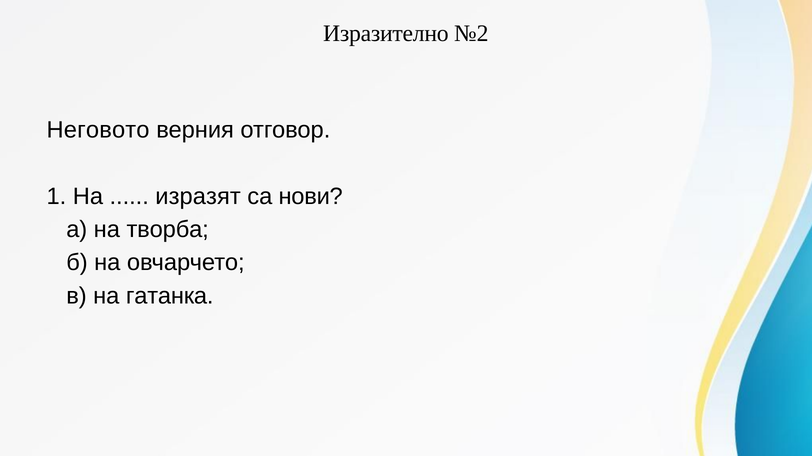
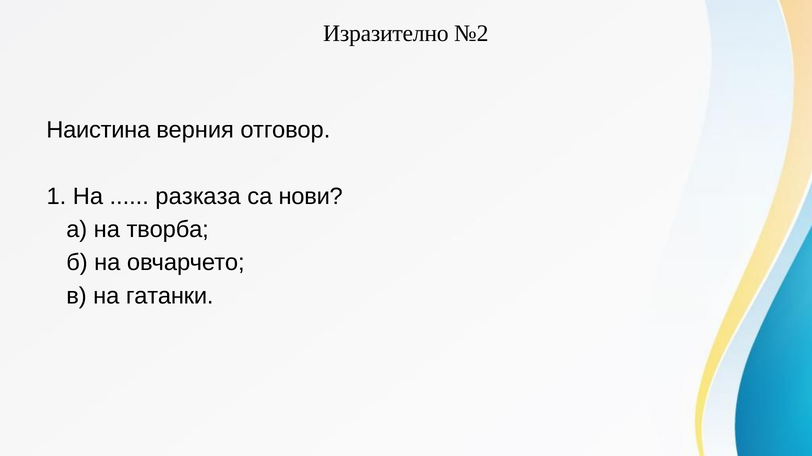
Неговото: Неговото -> Наистина
изразят: изразят -> разказа
гатанка: гатанка -> гатанки
